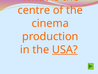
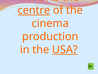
centre underline: none -> present
